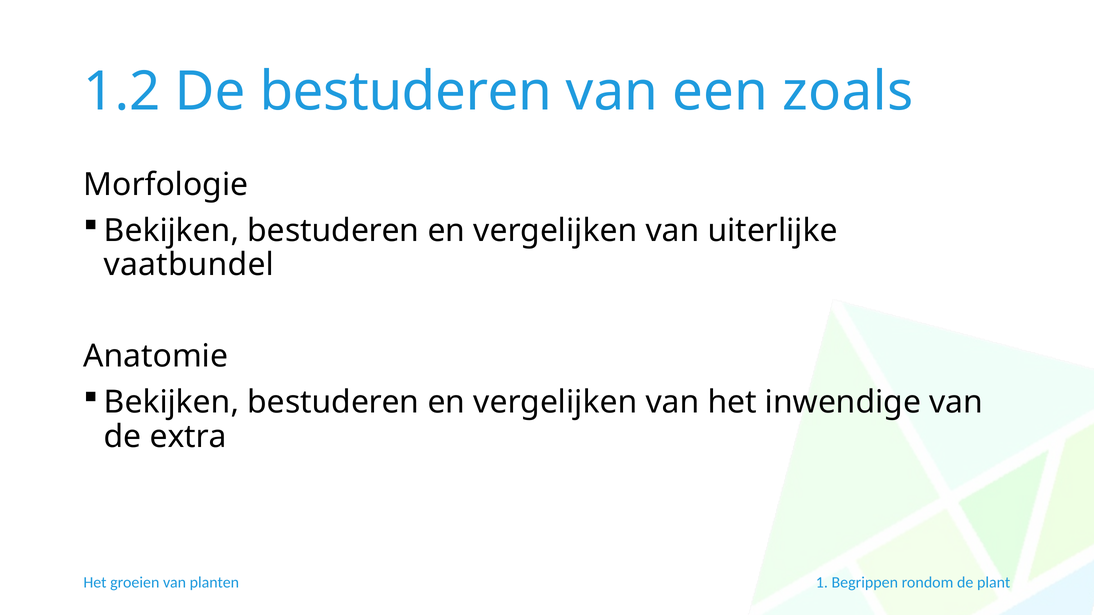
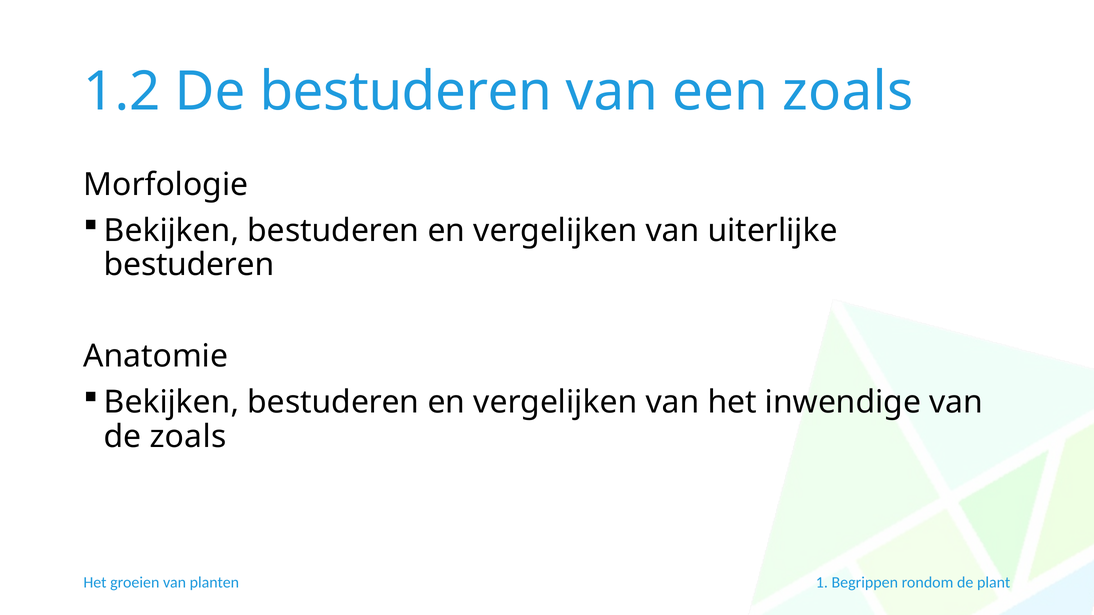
vaatbundel at (189, 265): vaatbundel -> bestuderen
de extra: extra -> zoals
